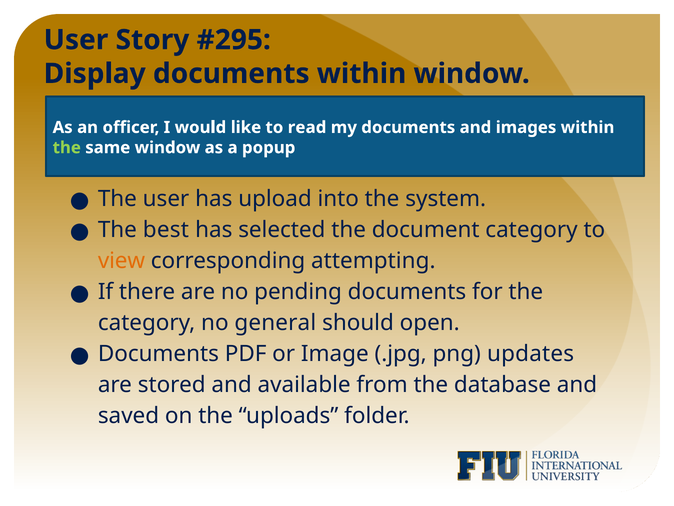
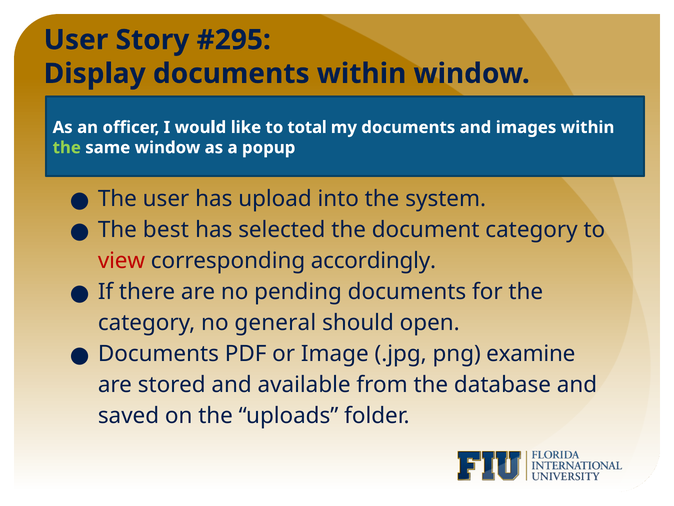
read: read -> total
view colour: orange -> red
attempting: attempting -> accordingly
updates: updates -> examine
